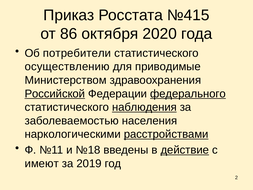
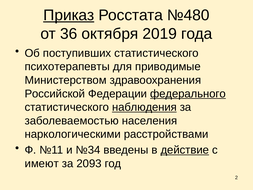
Приказ underline: none -> present
№415: №415 -> №480
86: 86 -> 36
2020: 2020 -> 2019
потребители: потребители -> поступивших
осуществлению: осуществлению -> психотерапевты
Российской underline: present -> none
расстройствами underline: present -> none
№18: №18 -> №34
2019: 2019 -> 2093
